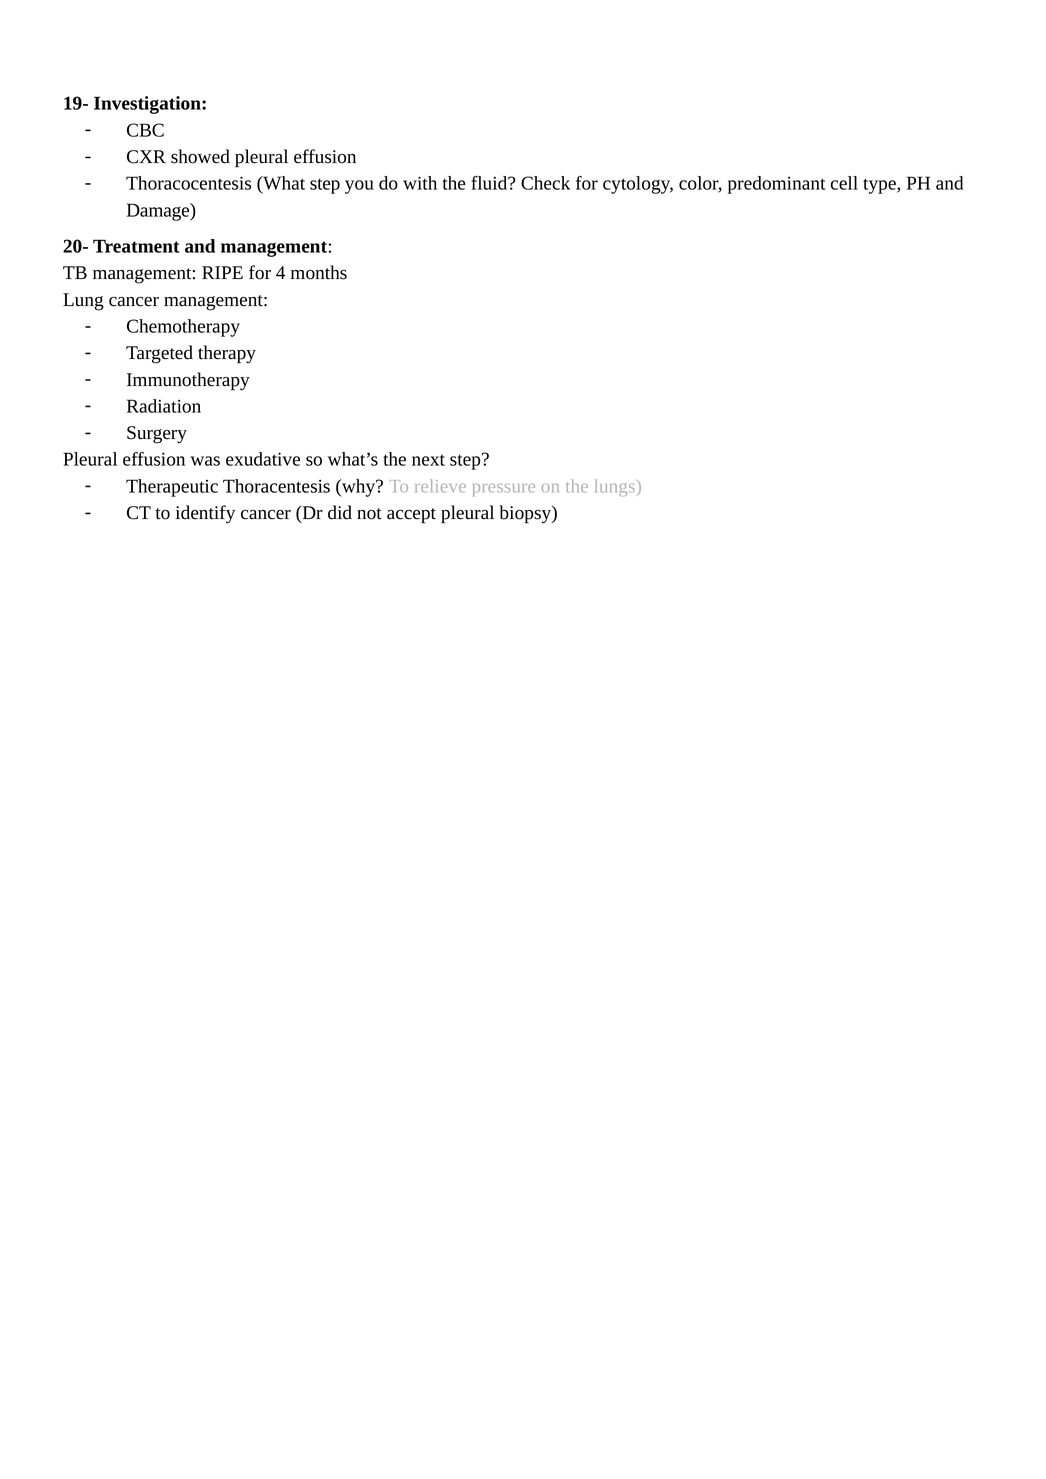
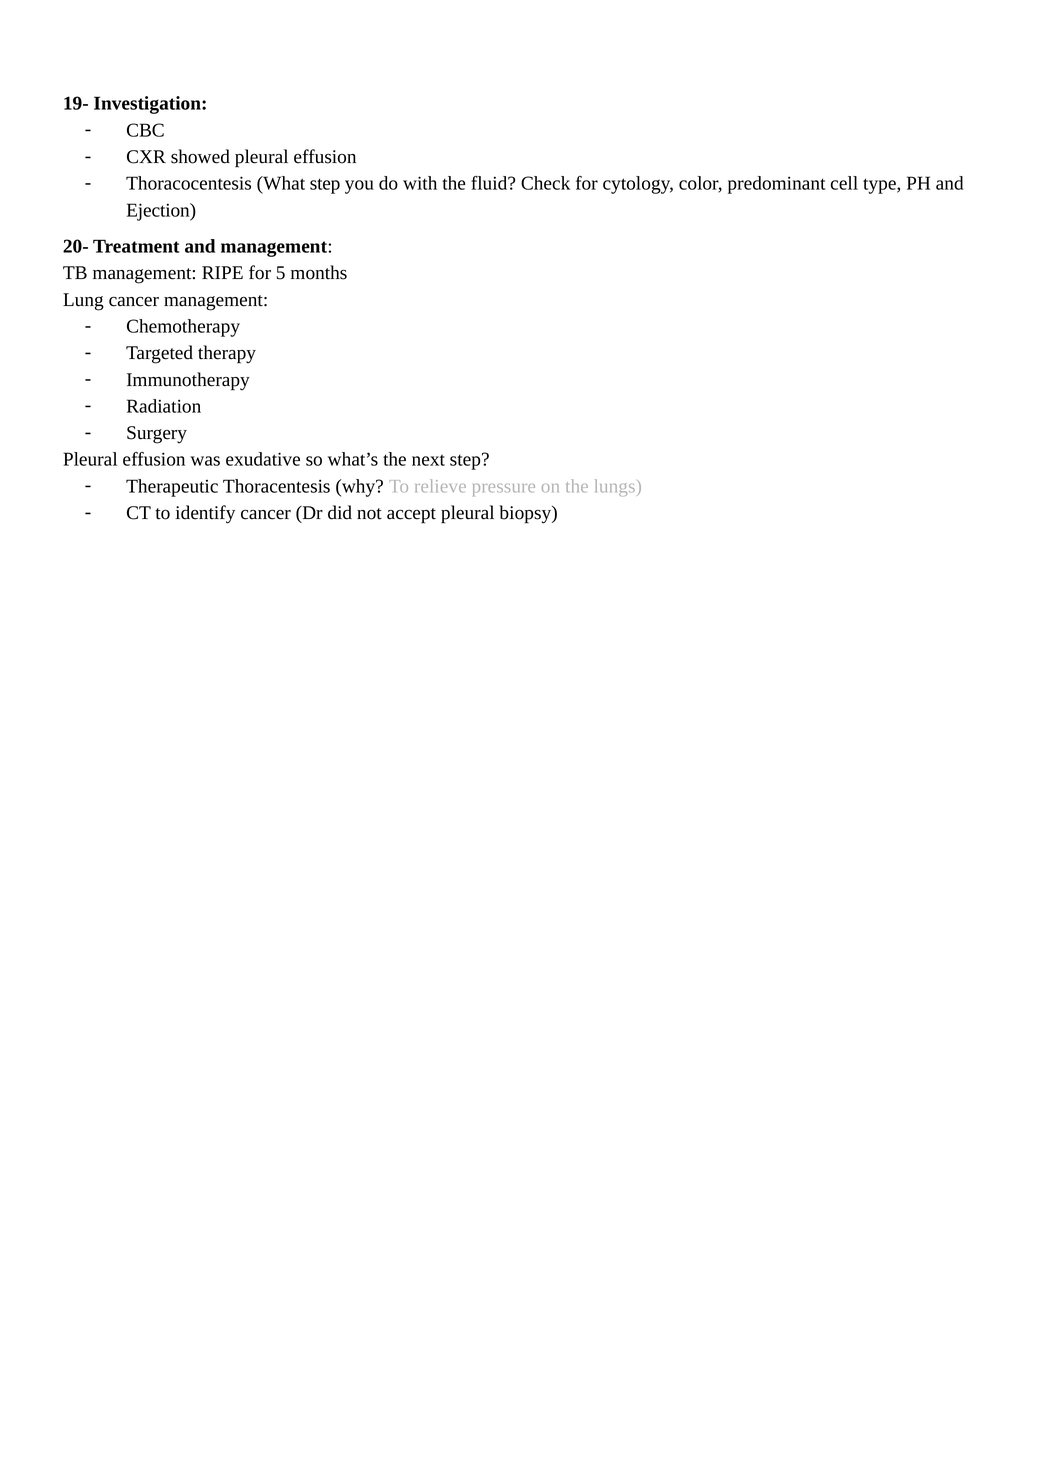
Damage: Damage -> Ejection
4: 4 -> 5
